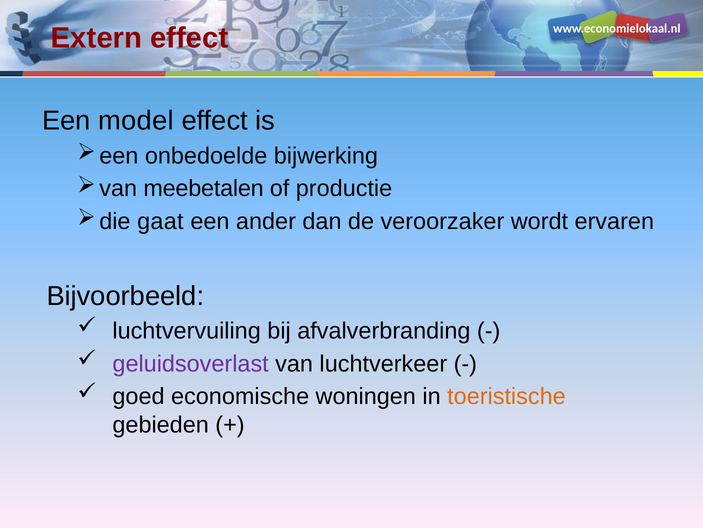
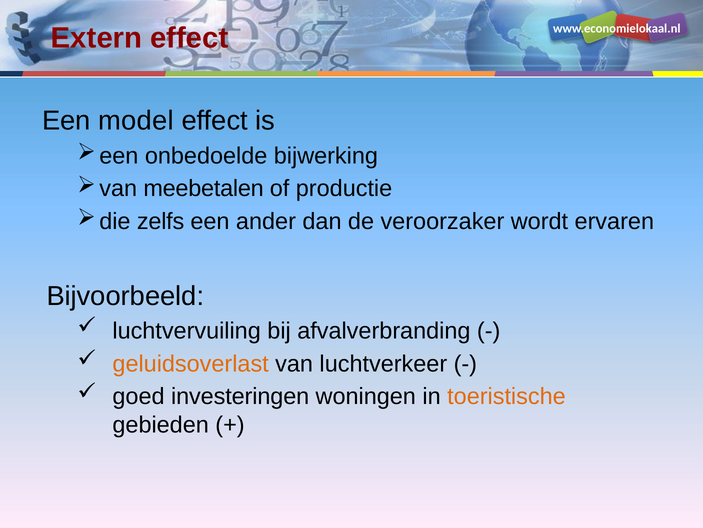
gaat: gaat -> zelfs
geluidsoverlast colour: purple -> orange
economische: economische -> investeringen
